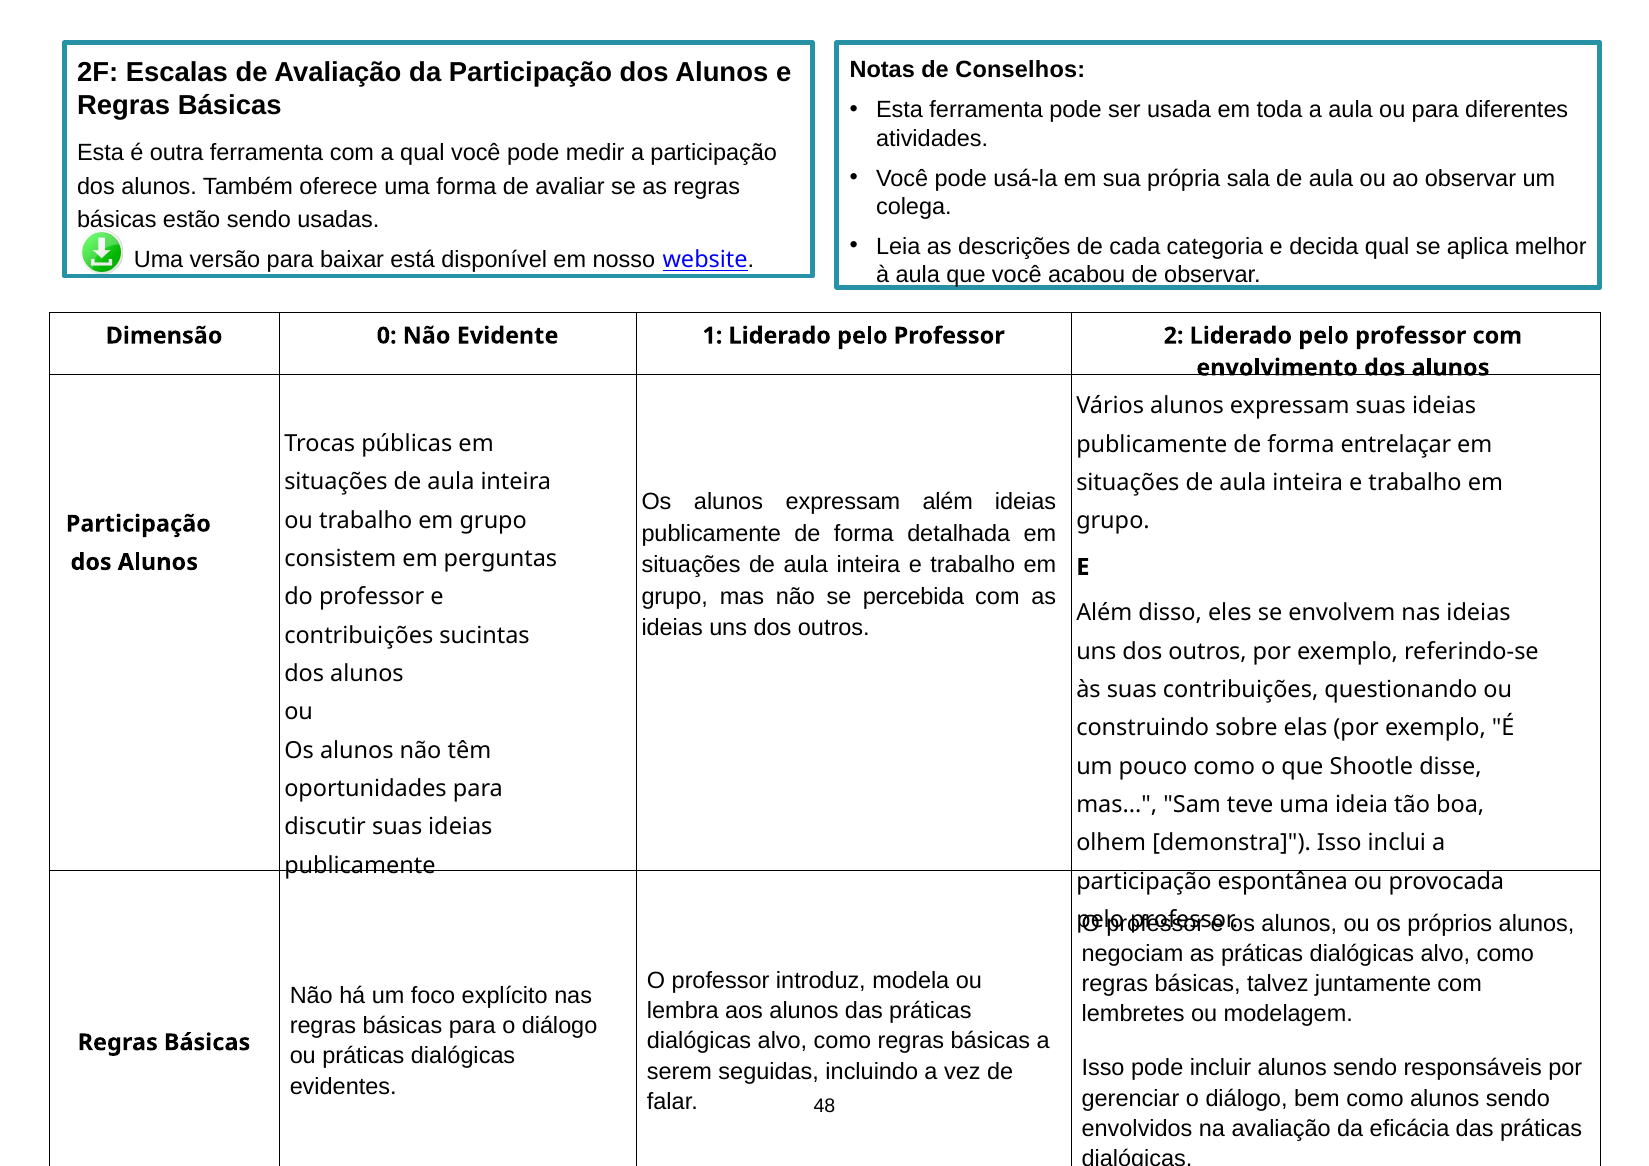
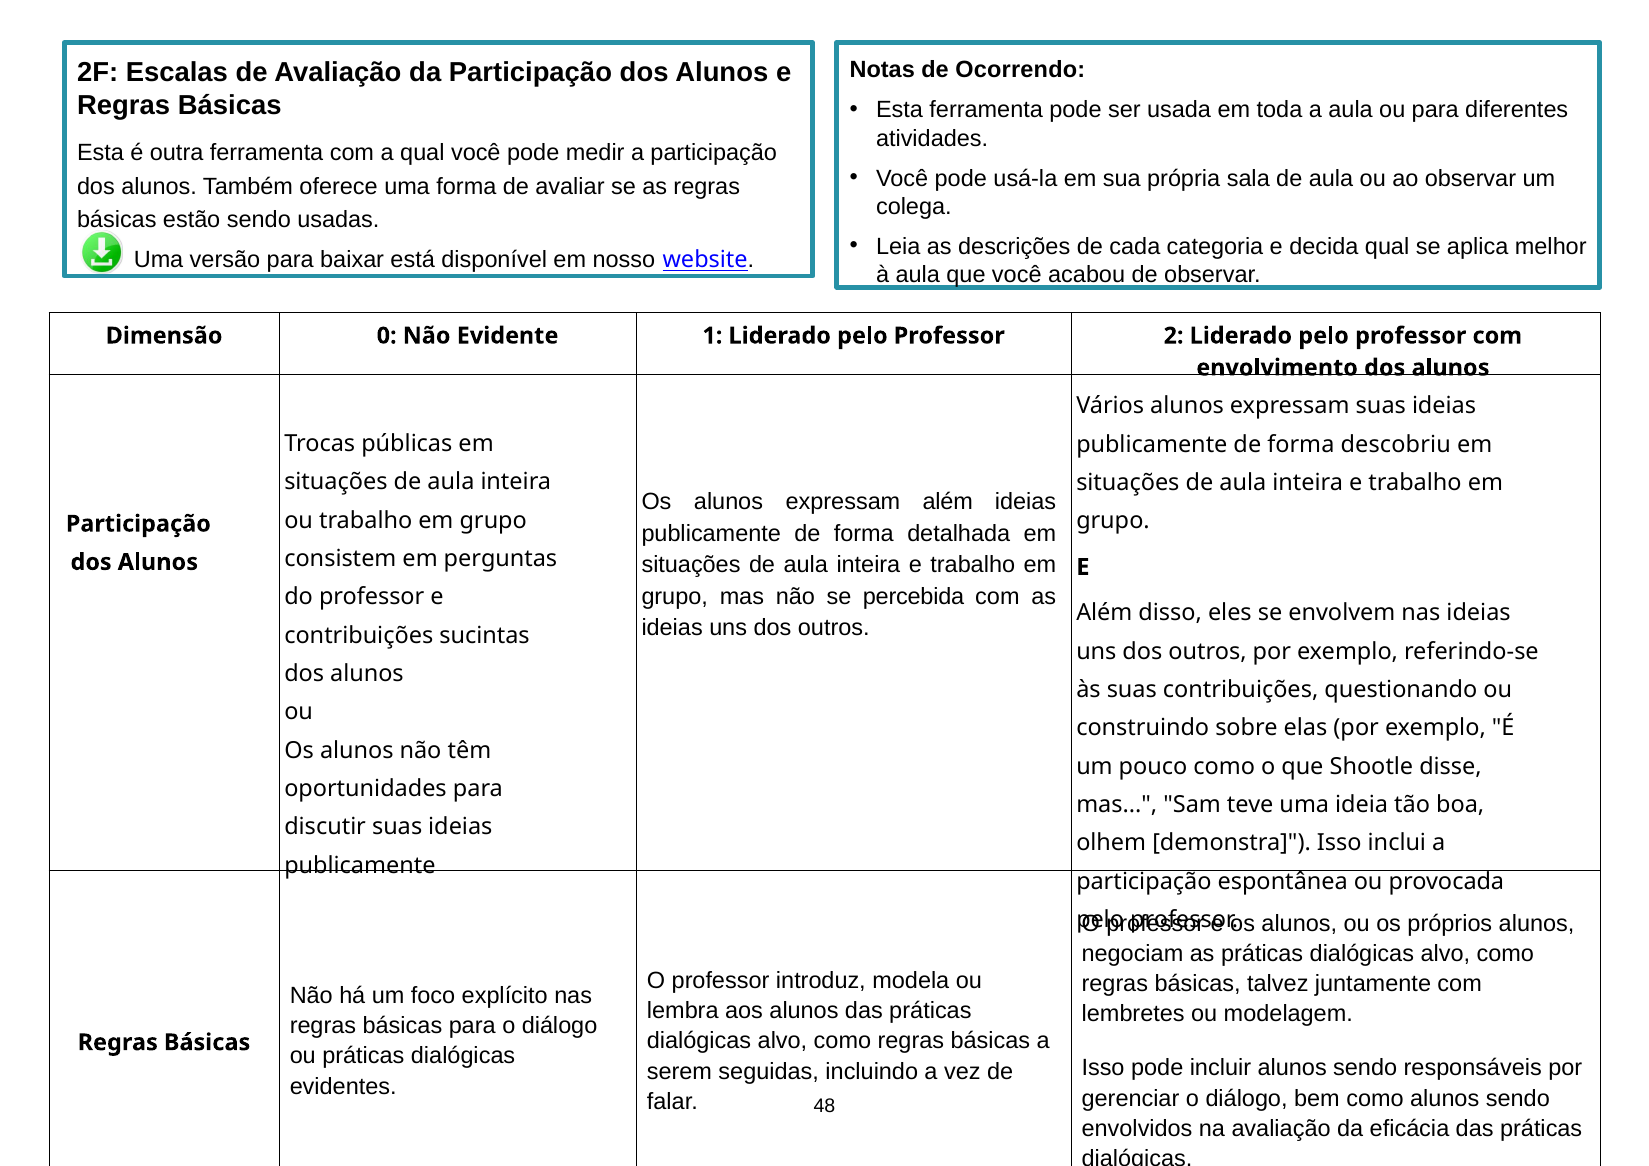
Conselhos: Conselhos -> Ocorrendo
entrelaçar: entrelaçar -> descobriu
